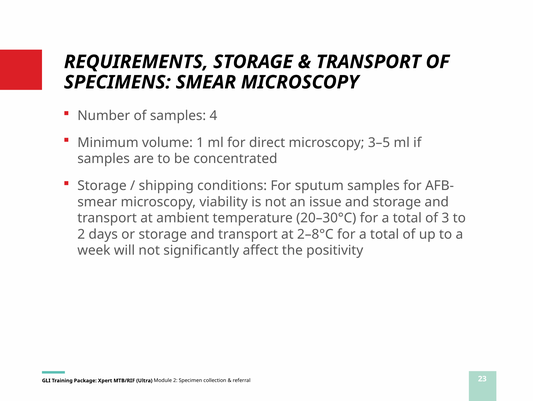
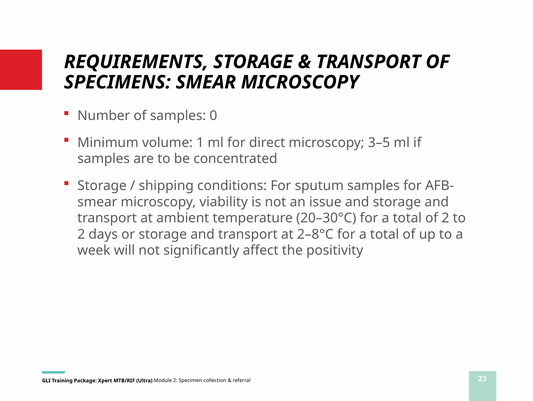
4: 4 -> 0
of 3: 3 -> 2
